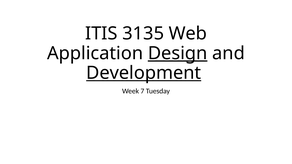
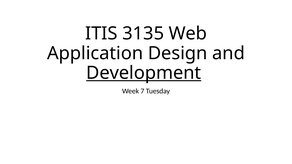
Design underline: present -> none
